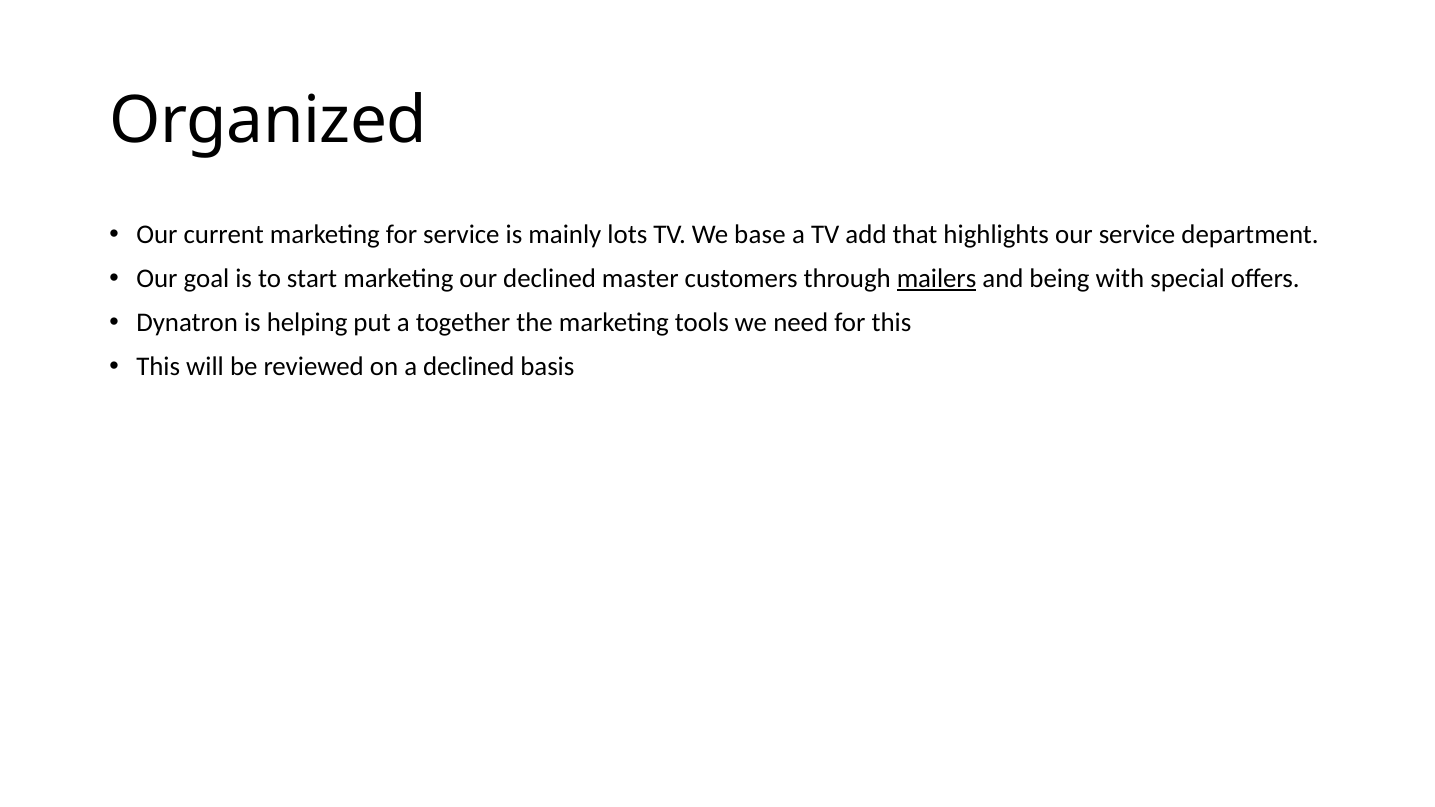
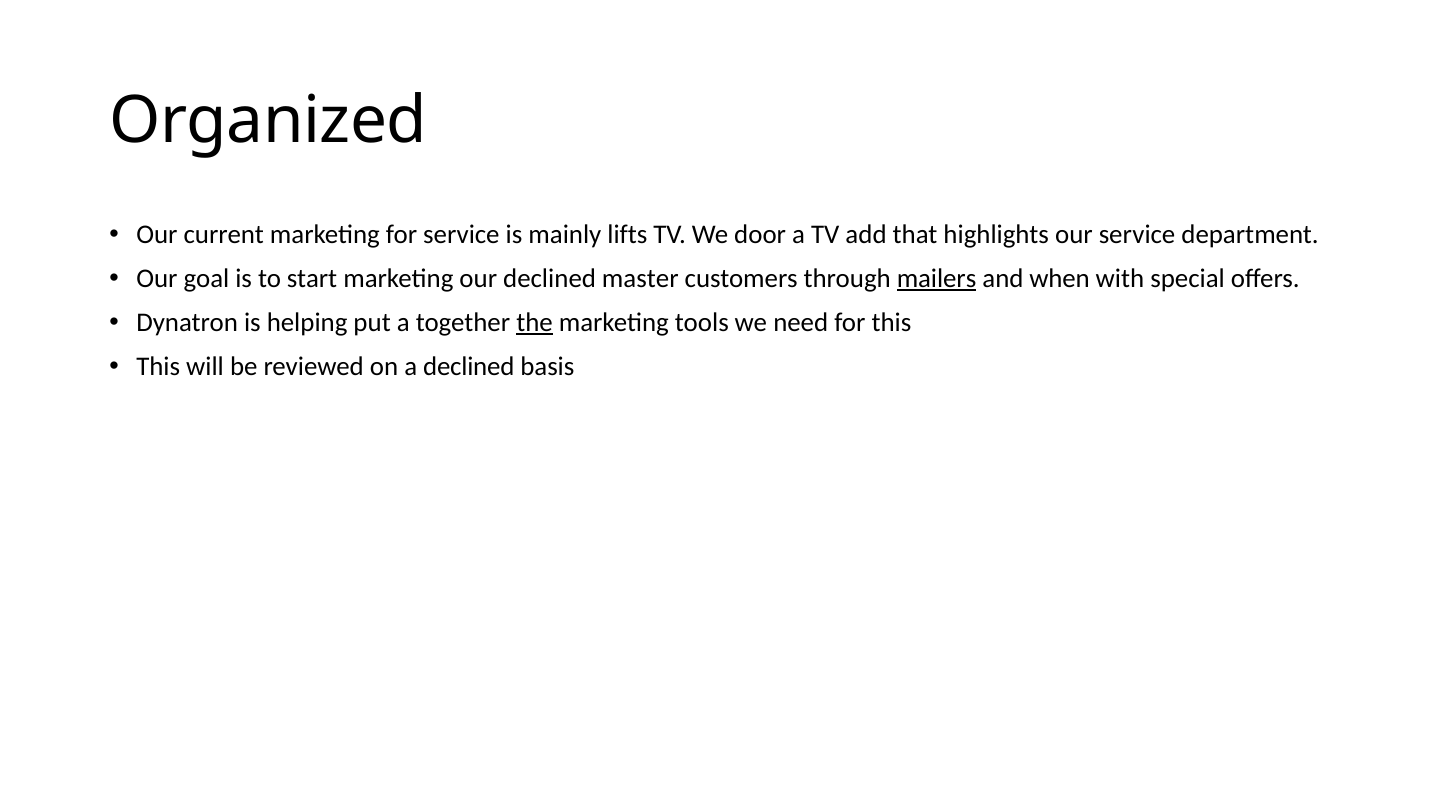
lots: lots -> lifts
base: base -> door
being: being -> when
the underline: none -> present
